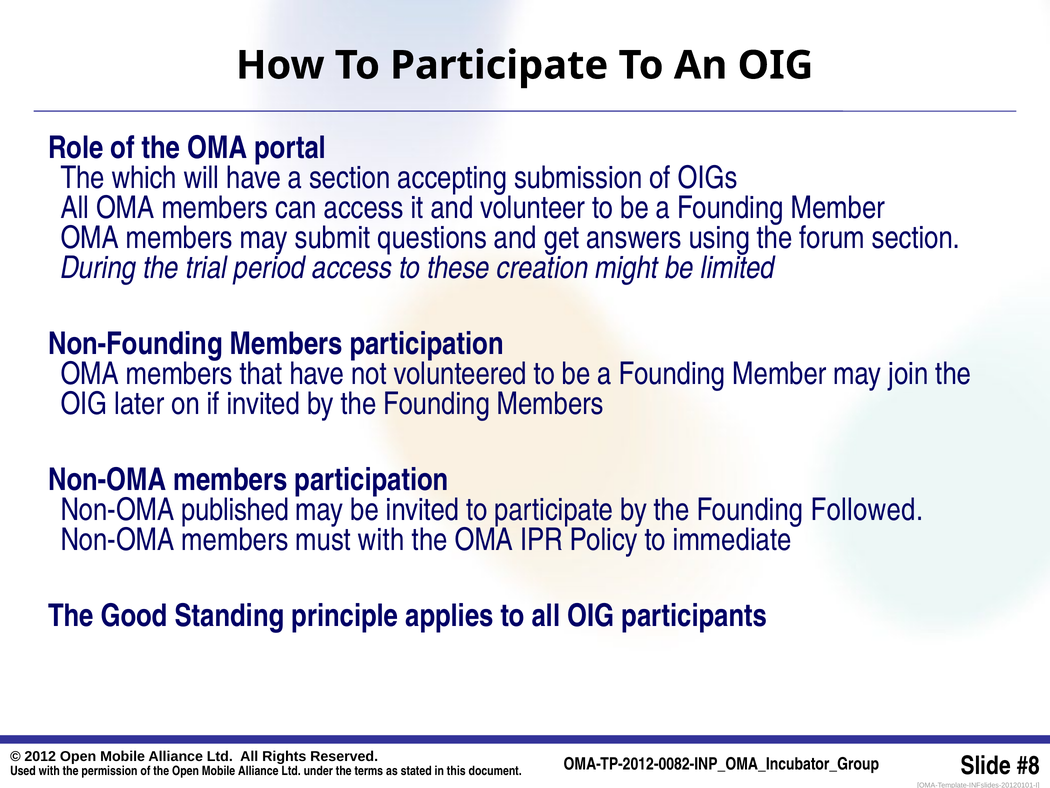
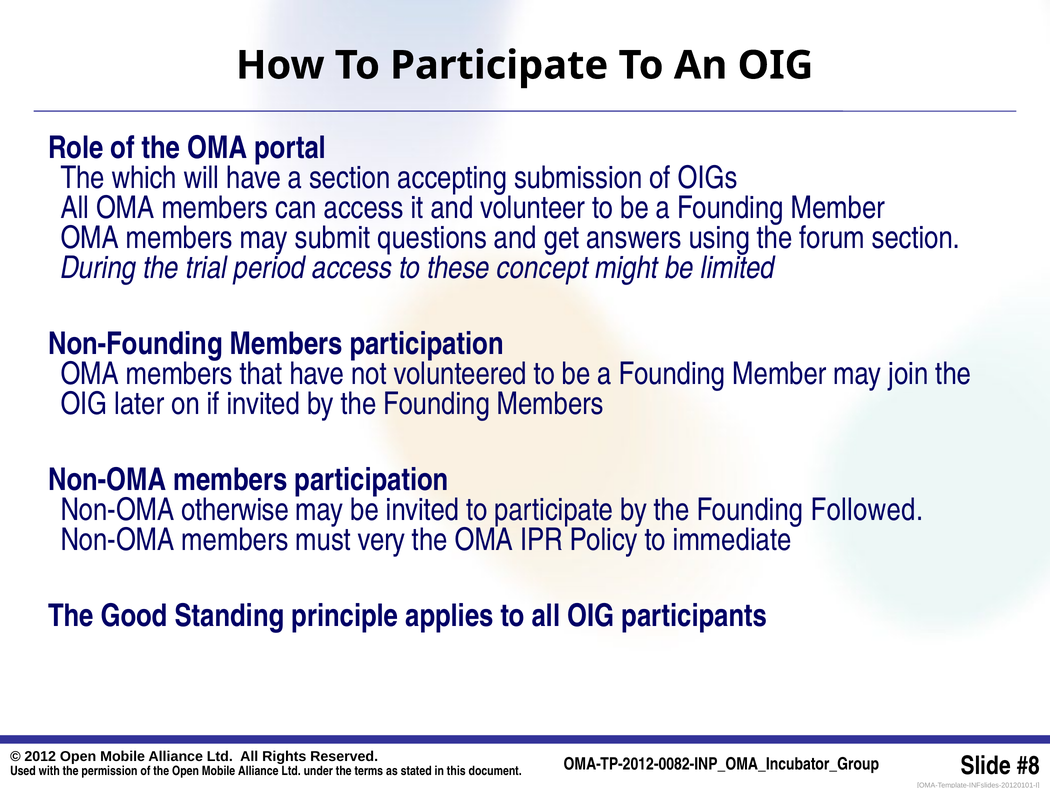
creation: creation -> concept
published: published -> otherwise
must with: with -> very
